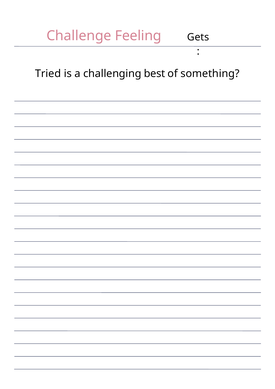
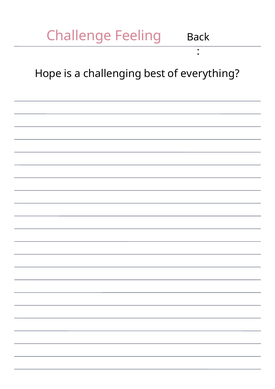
Gets: Gets -> Back
Tried: Tried -> Hope
something: something -> everything
